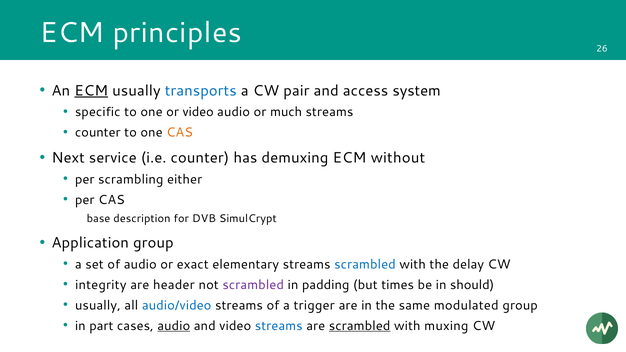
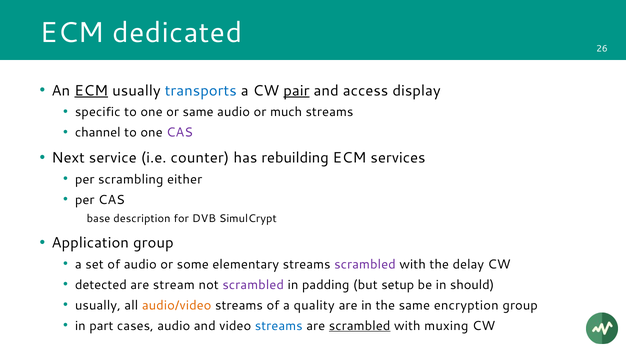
principles: principles -> dedicated
pair underline: none -> present
system: system -> display
or video: video -> same
counter at (98, 133): counter -> channel
CAS at (180, 133) colour: orange -> purple
demuxing: demuxing -> rebuilding
without: without -> services
exact: exact -> some
scrambled at (365, 264) colour: blue -> purple
integrity: integrity -> detected
header: header -> stream
times: times -> setup
audio/video colour: blue -> orange
trigger: trigger -> quality
modulated: modulated -> encryption
audio at (174, 326) underline: present -> none
